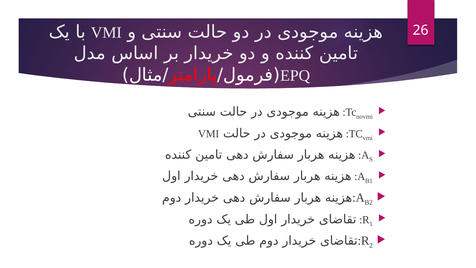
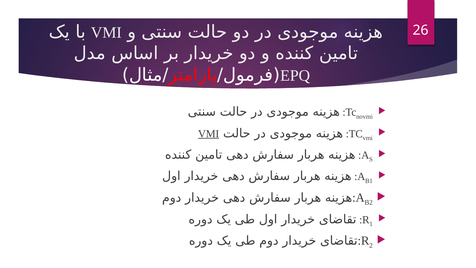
VMI at (209, 134) underline: none -> present
